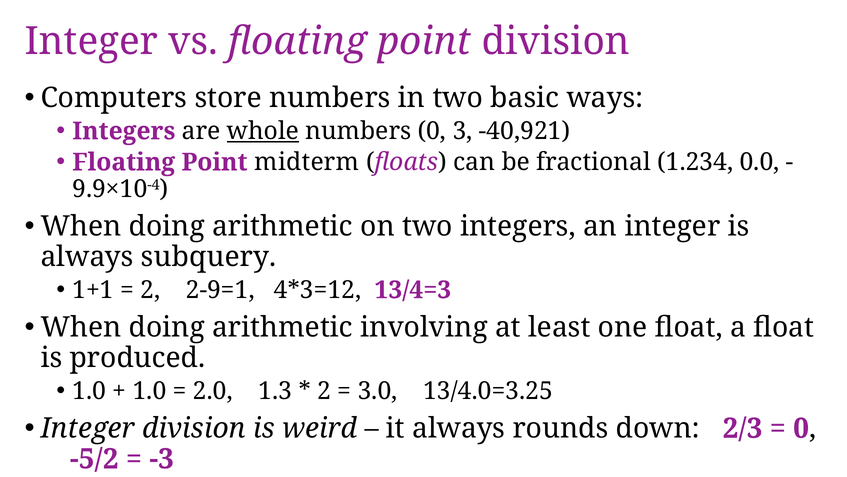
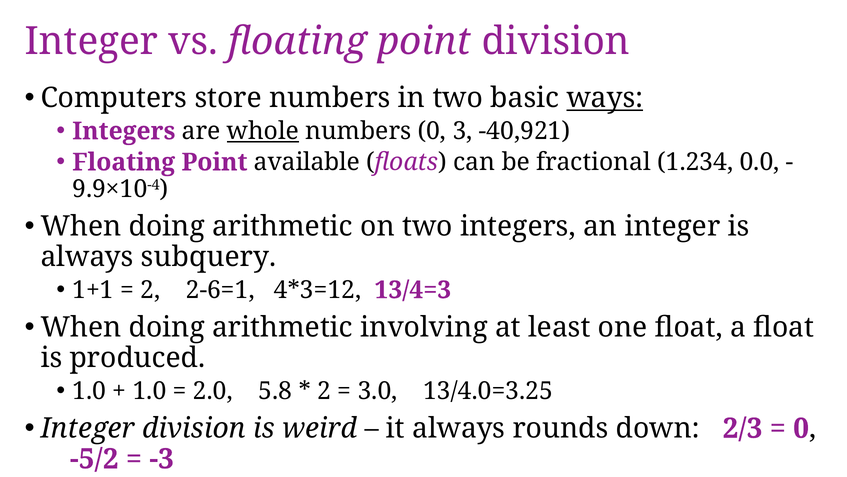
ways underline: none -> present
midterm: midterm -> available
2-9=1: 2-9=1 -> 2-6=1
1.3: 1.3 -> 5.8
